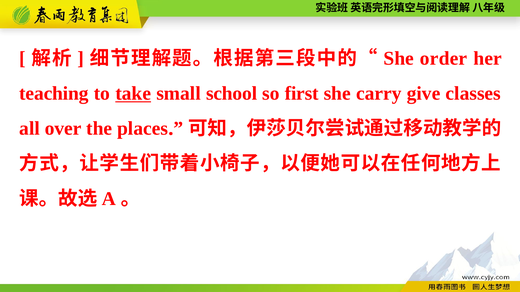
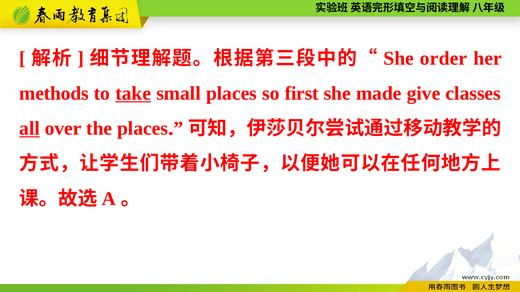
teaching: teaching -> methods
small school: school -> places
carry: carry -> made
all underline: none -> present
